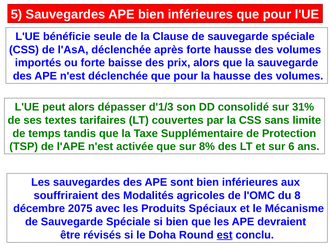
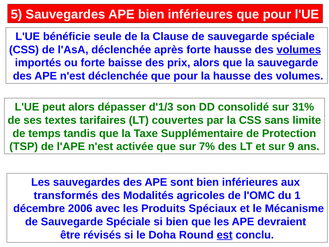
volumes at (299, 50) underline: none -> present
8%: 8% -> 7%
6: 6 -> 9
souffriraient: souffriraient -> transformés
8: 8 -> 1
2075: 2075 -> 2006
